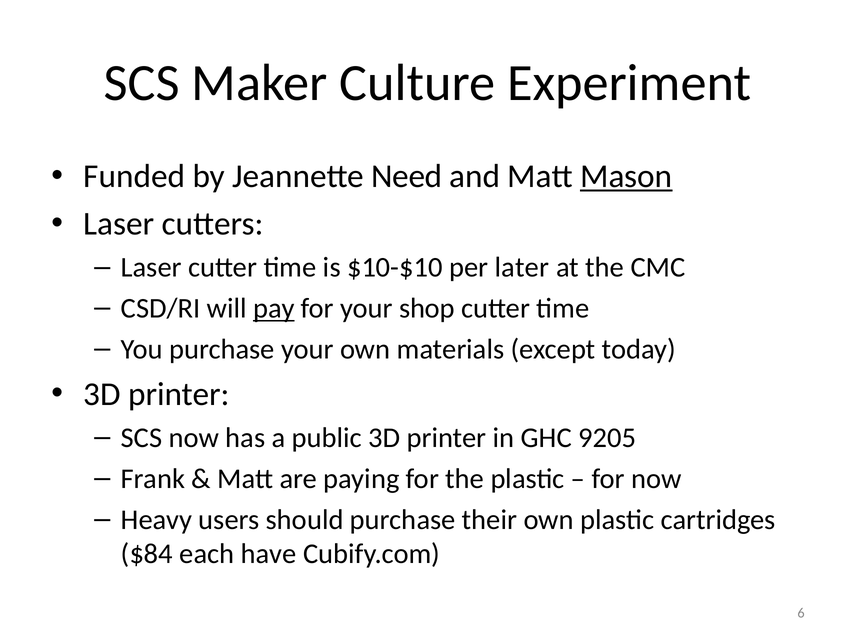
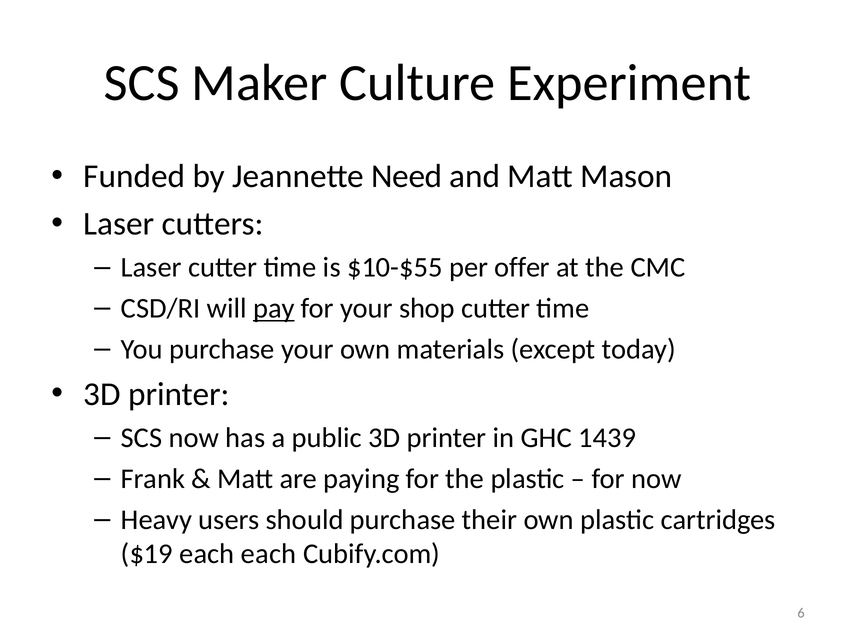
Mason underline: present -> none
$10-$10: $10-$10 -> $10-$55
later: later -> offer
9205: 9205 -> 1439
$84: $84 -> $19
each have: have -> each
